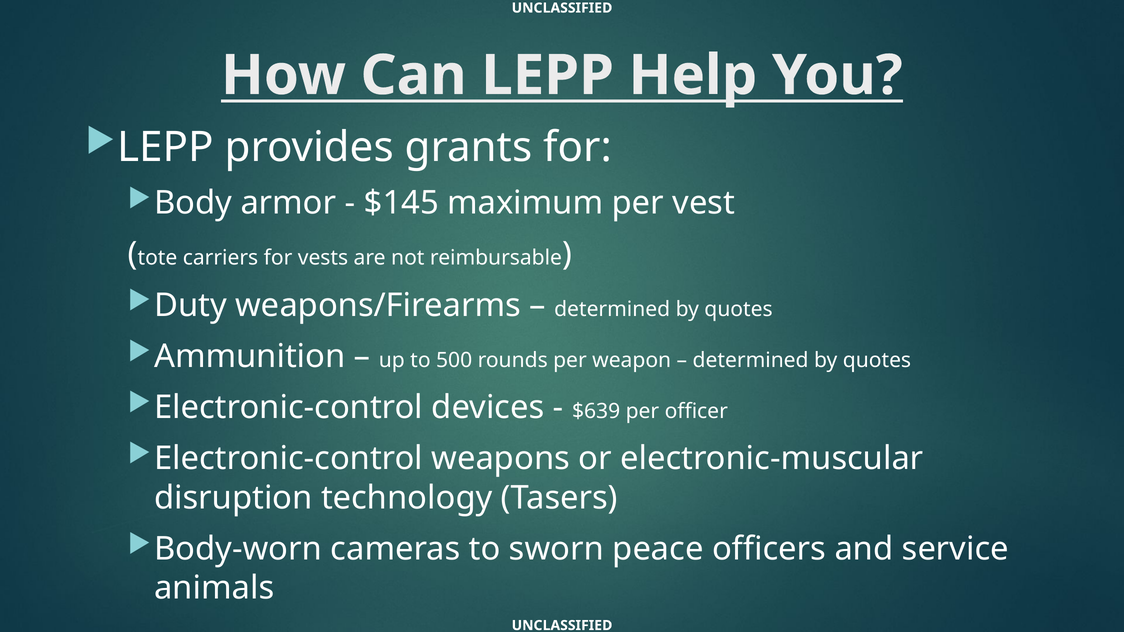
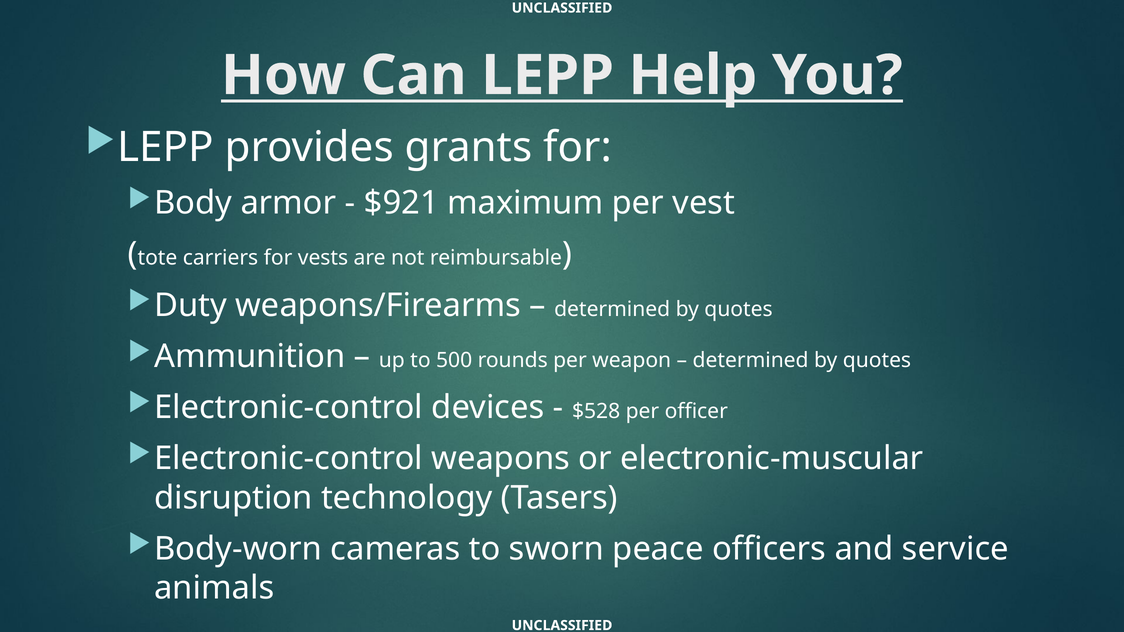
$145: $145 -> $921
$639: $639 -> $528
